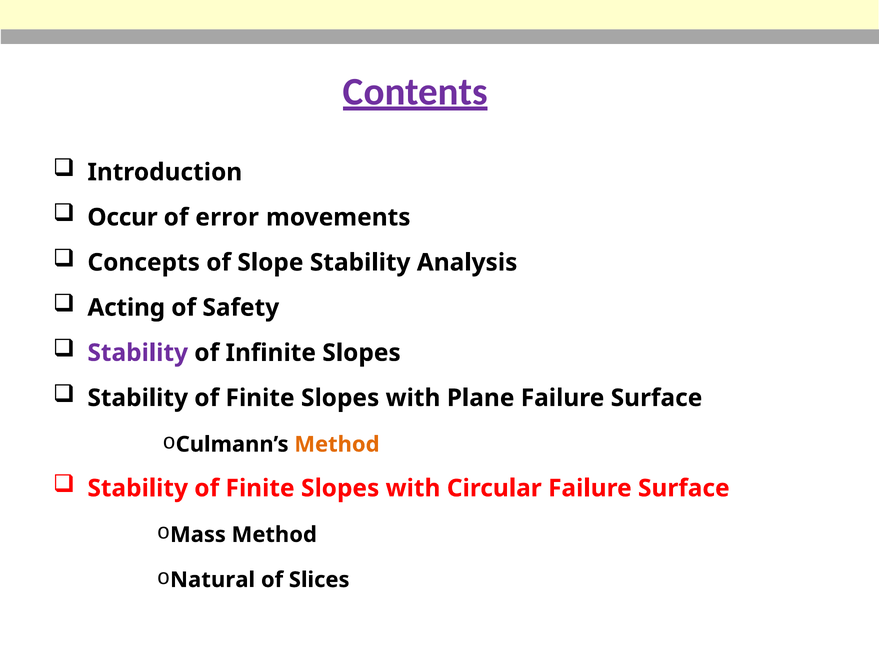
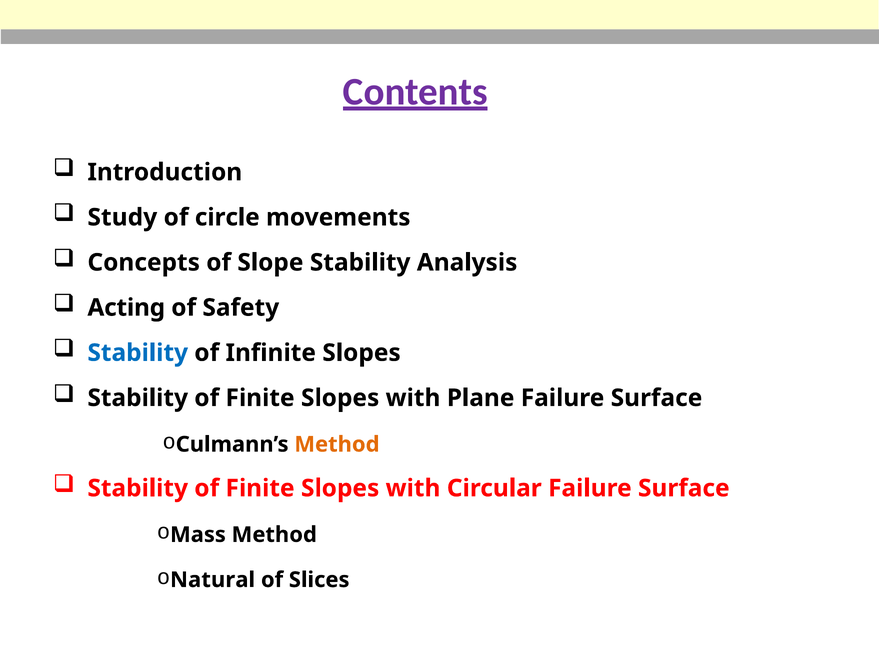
Occur: Occur -> Study
error: error -> circle
Stability at (138, 353) colour: purple -> blue
